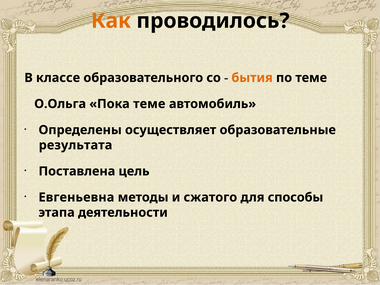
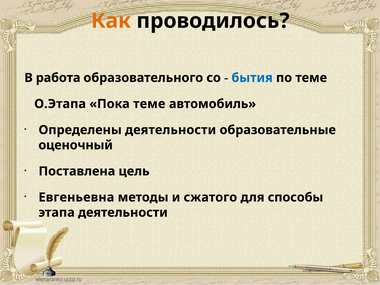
классе: классе -> работа
бытия colour: orange -> blue
О.Ольга: О.Ольга -> О.Этапа
Определены осуществляет: осуществляет -> деятельности
результата: результата -> оценочный
